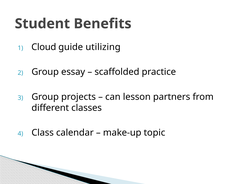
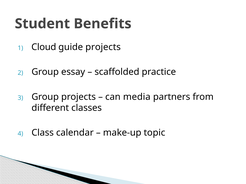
guide utilizing: utilizing -> projects
lesson: lesson -> media
